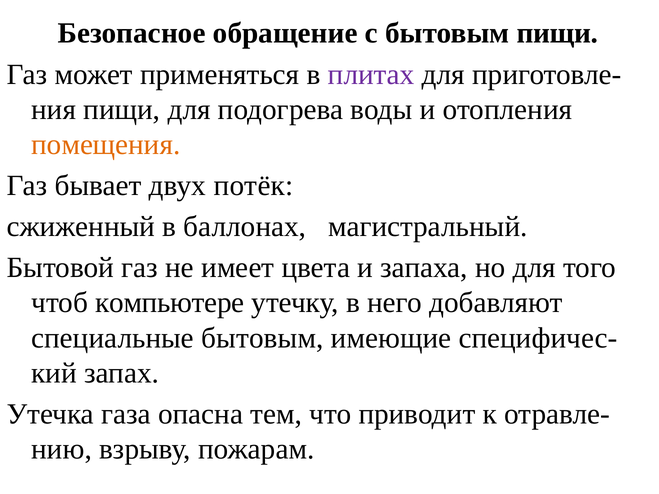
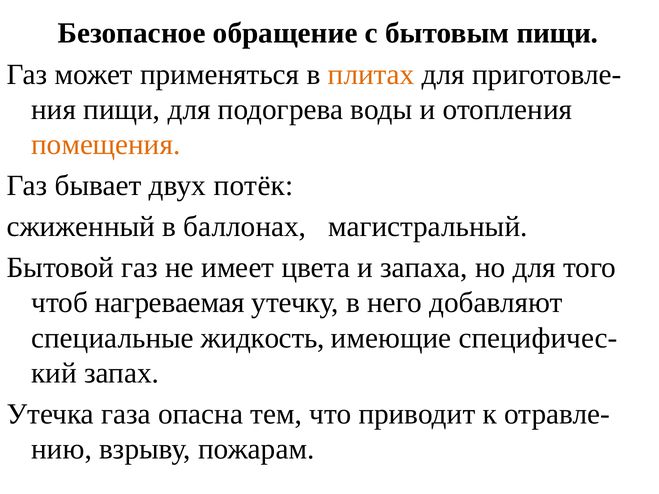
плитах colour: purple -> orange
компьютере: компьютере -> нагреваемая
специальные бытовым: бытовым -> жидкость
